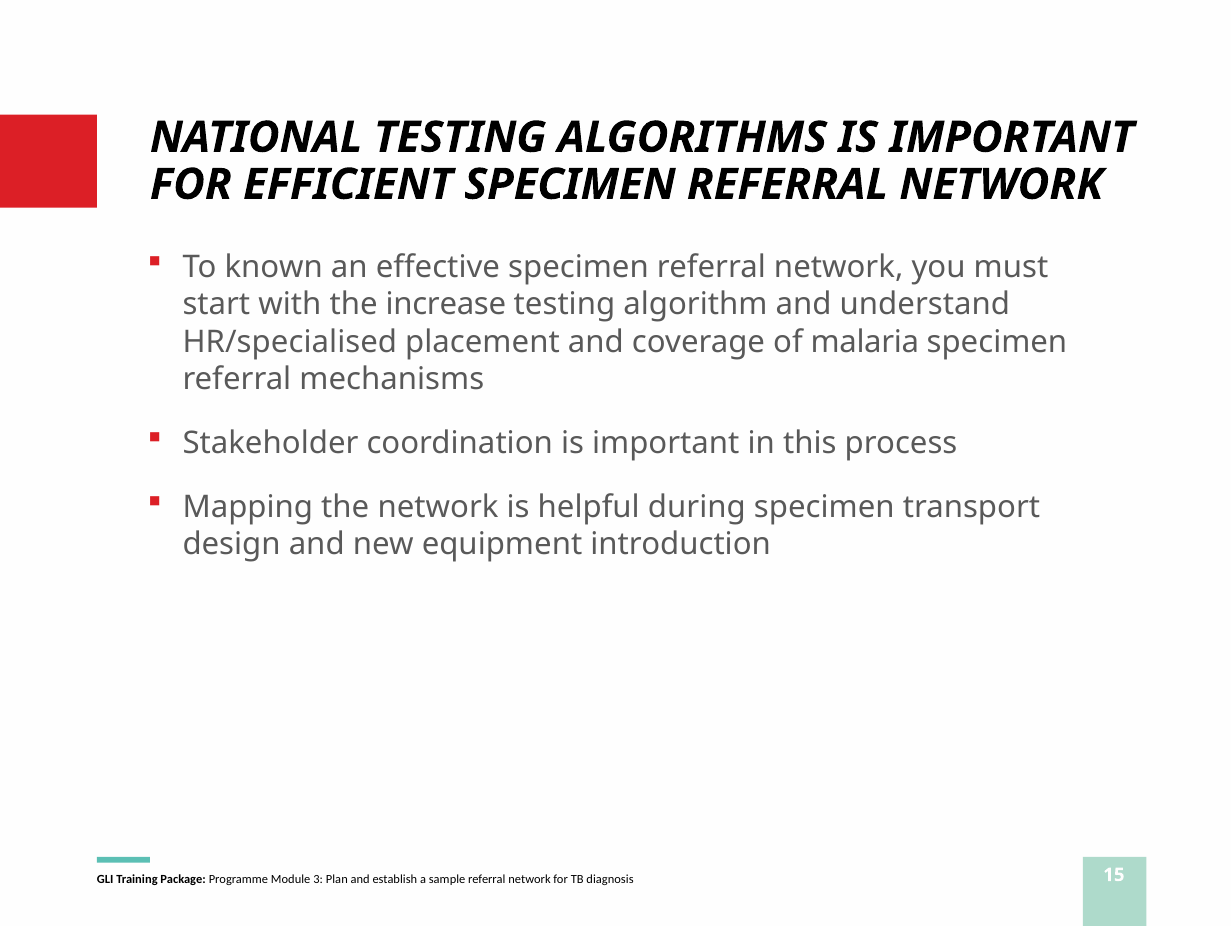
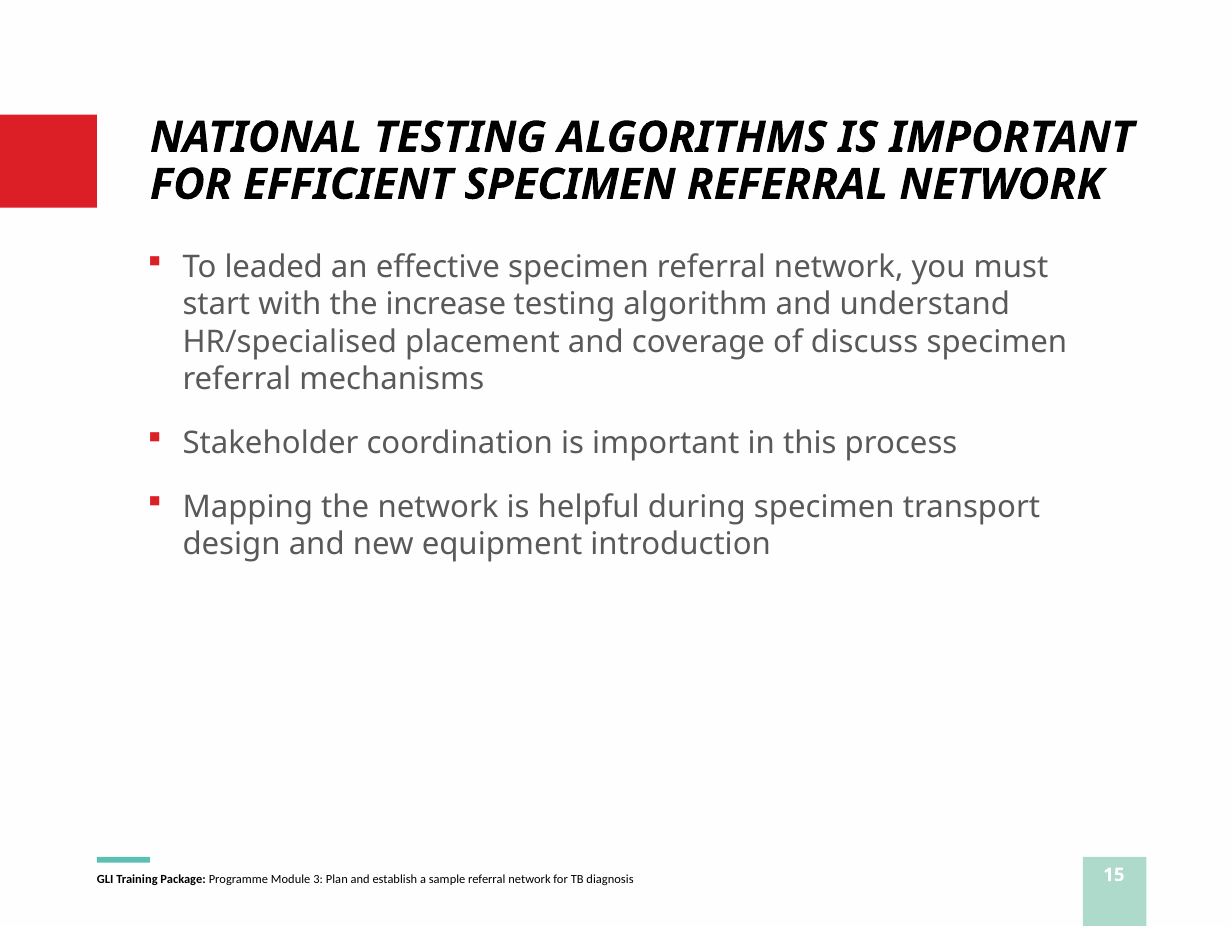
known: known -> leaded
malaria: malaria -> discuss
